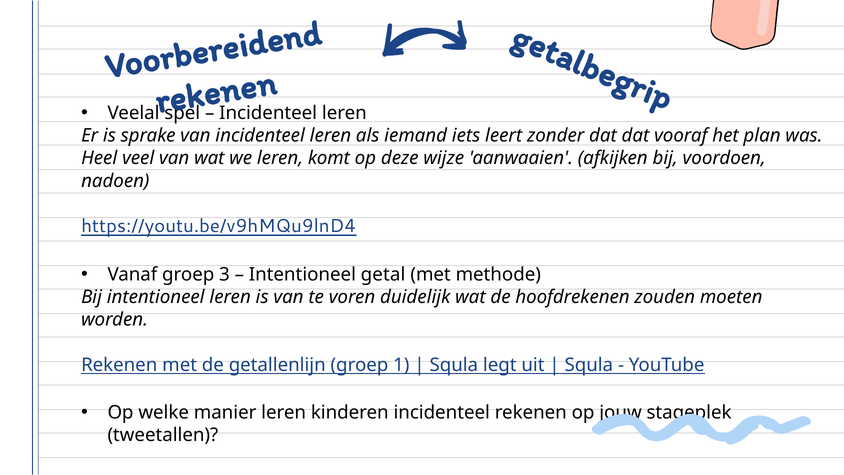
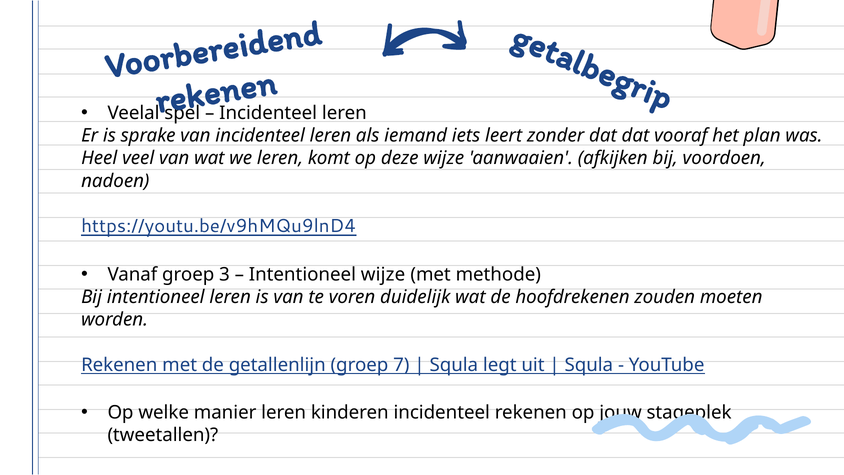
Intentioneel getal: getal -> wijze
1: 1 -> 7
